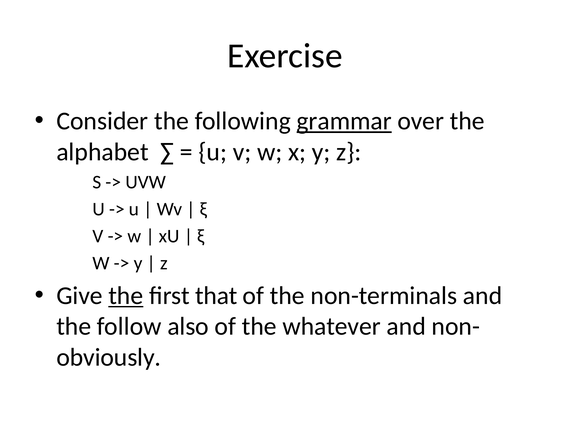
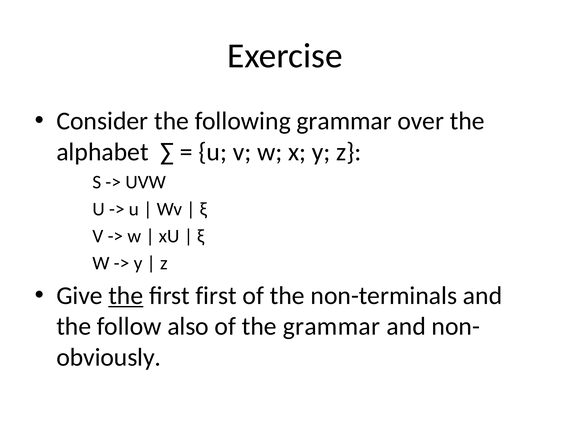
grammar at (344, 121) underline: present -> none
first that: that -> first
the whatever: whatever -> grammar
